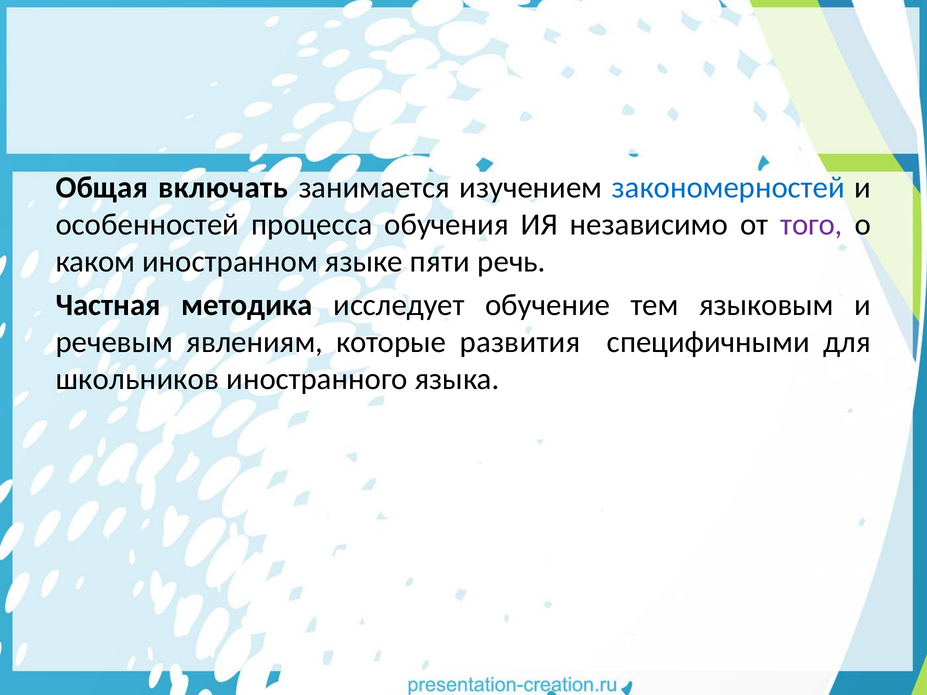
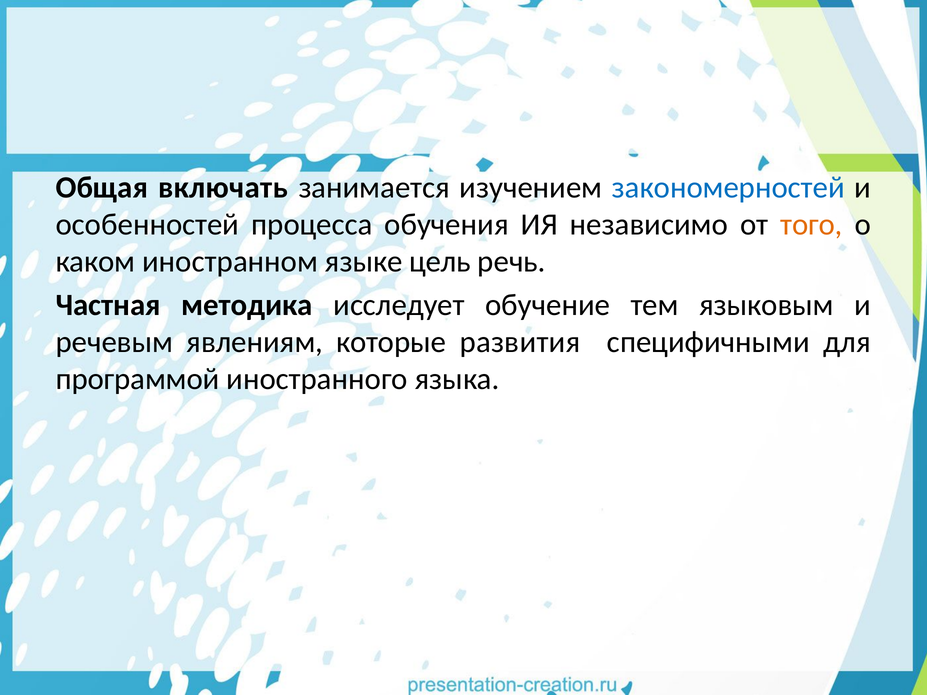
того colour: purple -> orange
пяти: пяти -> цель
школьников: школьников -> программой
